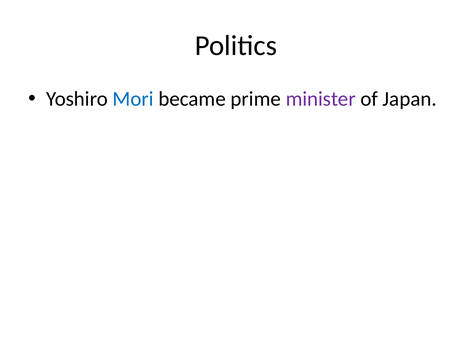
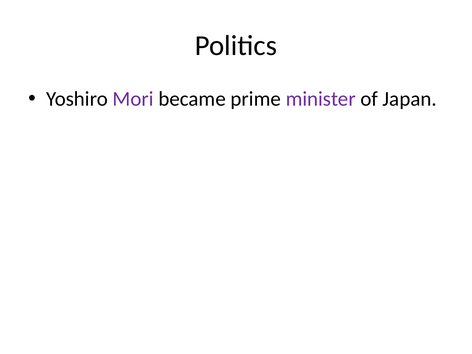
Mori colour: blue -> purple
